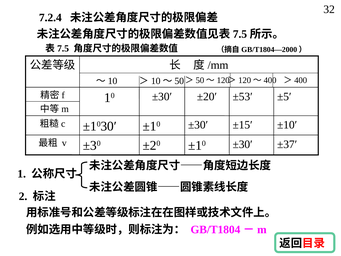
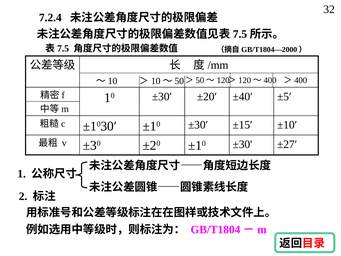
±53′: ±53′ -> ±40′
±37′: ±37′ -> ±27′
